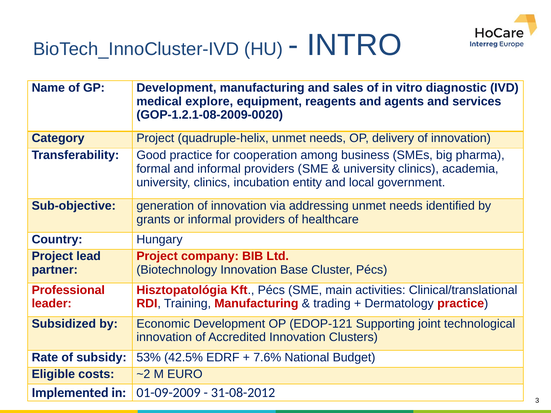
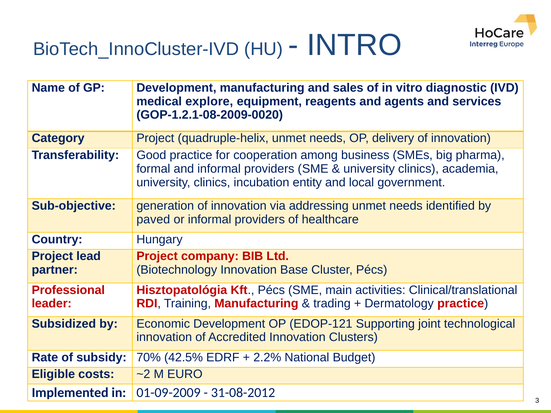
grants: grants -> paved
53%: 53% -> 70%
7.6%: 7.6% -> 2.2%
